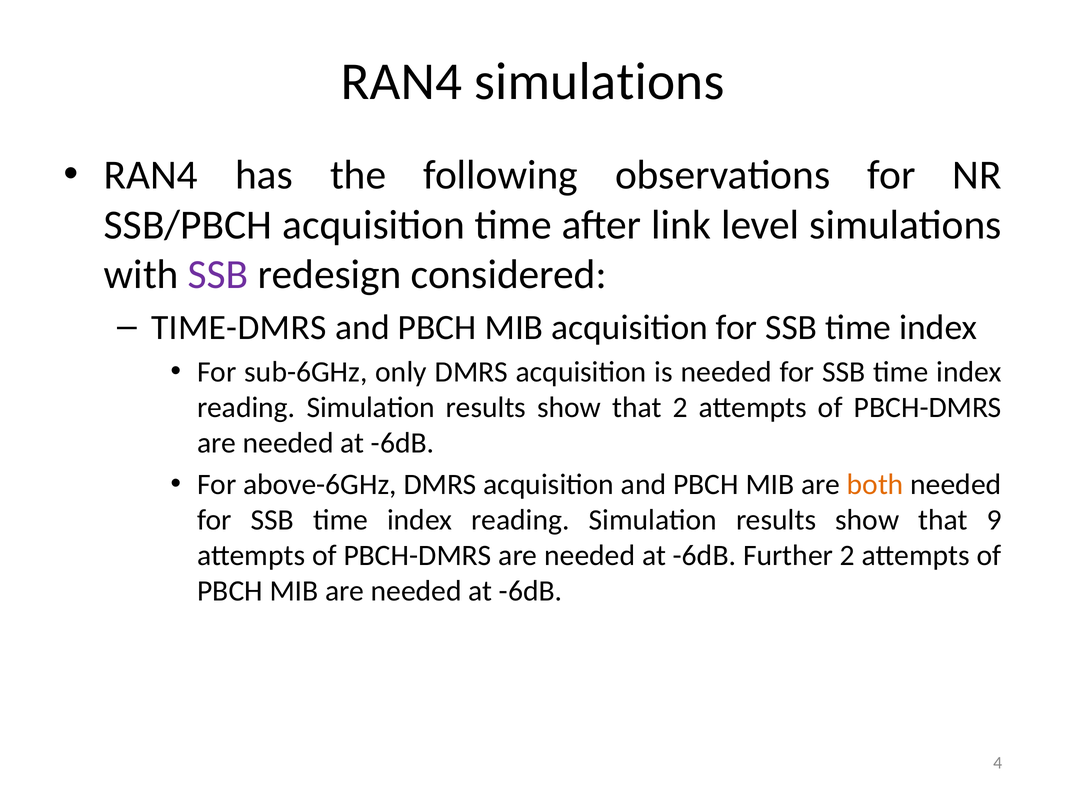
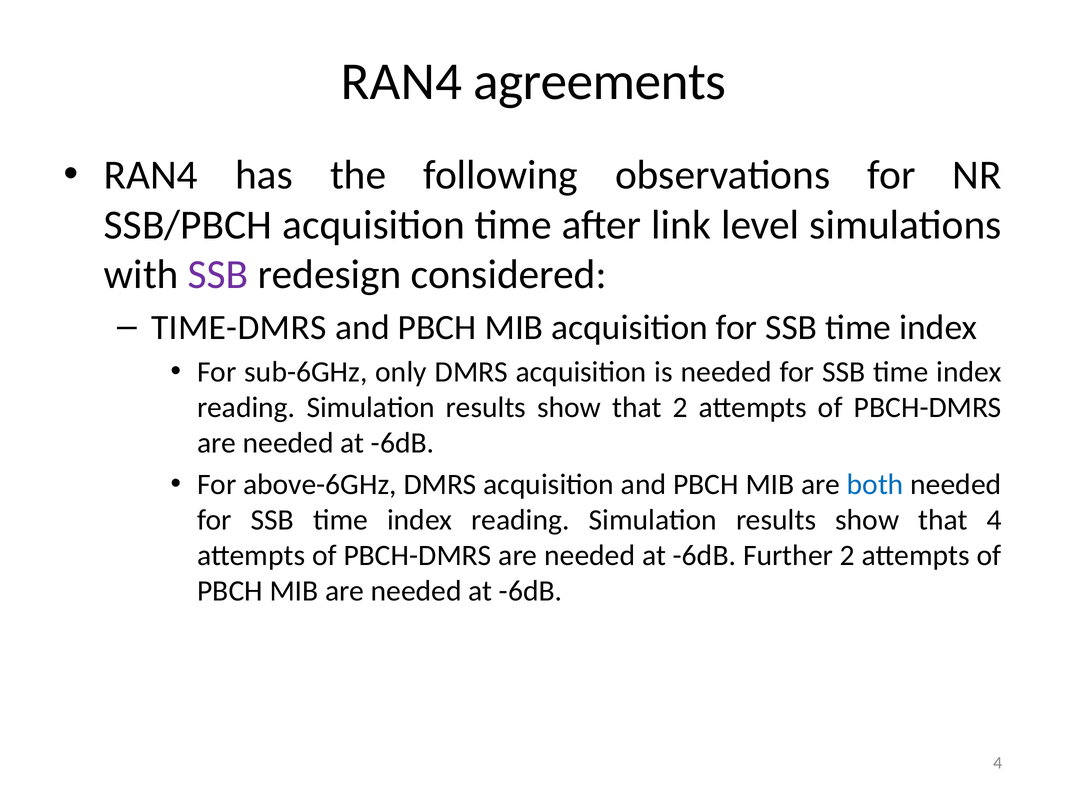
RAN4 simulations: simulations -> agreements
both colour: orange -> blue
that 9: 9 -> 4
